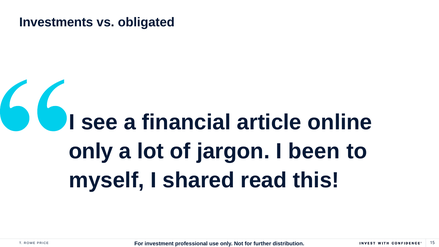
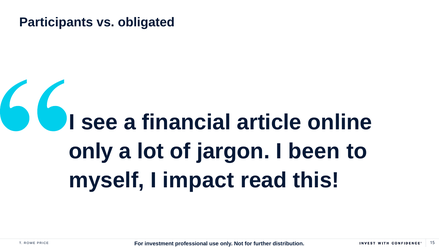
Investments: Investments -> Participants
shared: shared -> impact
